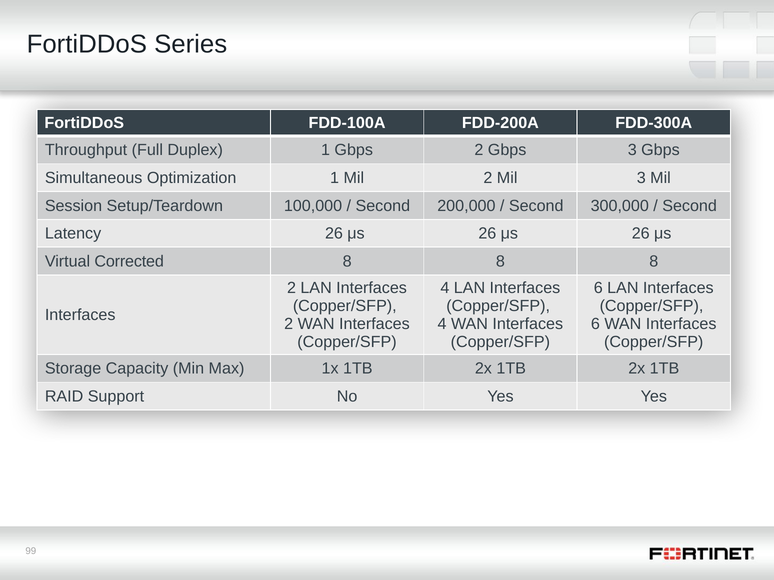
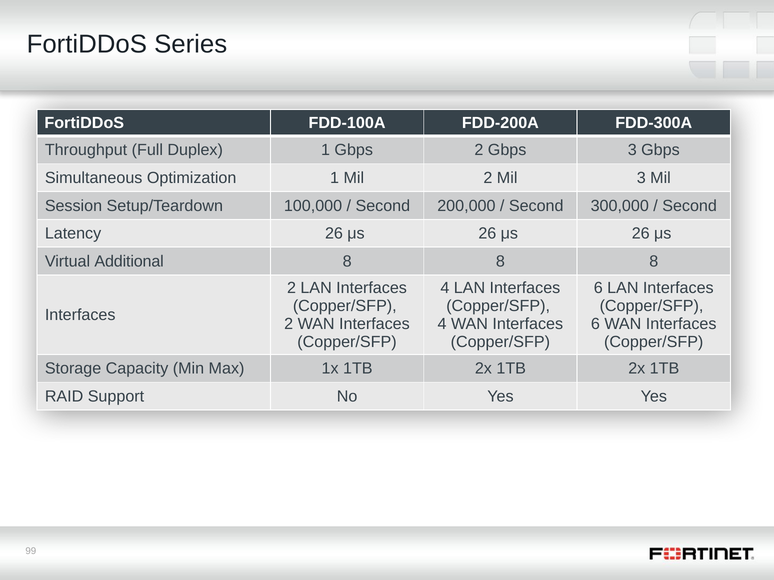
Corrected: Corrected -> Additional
